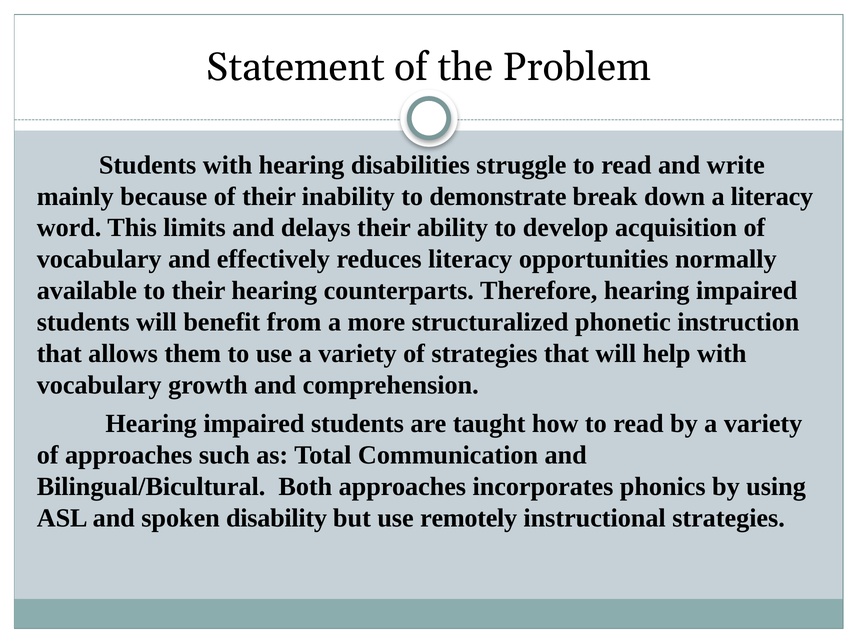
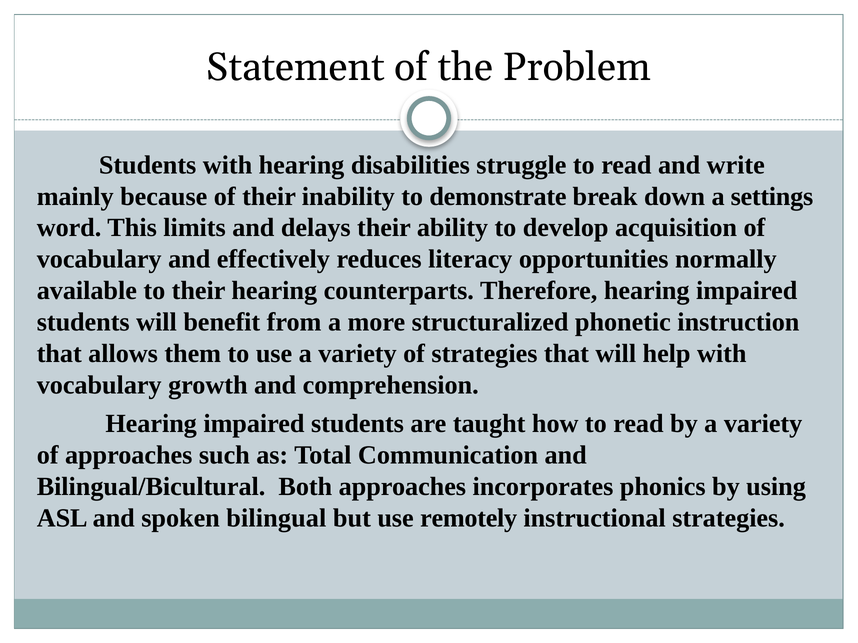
a literacy: literacy -> settings
disability: disability -> bilingual
